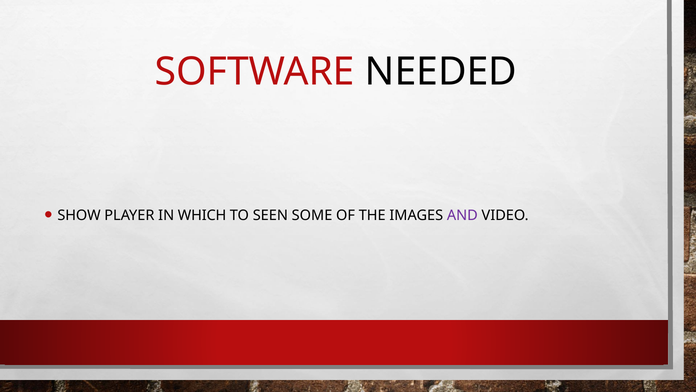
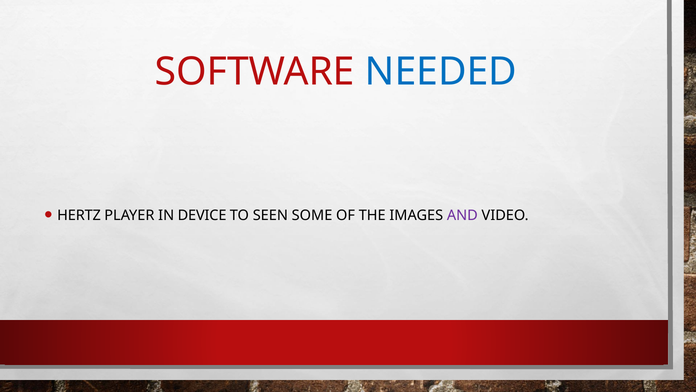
NEEDED colour: black -> blue
SHOW: SHOW -> HERTZ
WHICH: WHICH -> DEVICE
